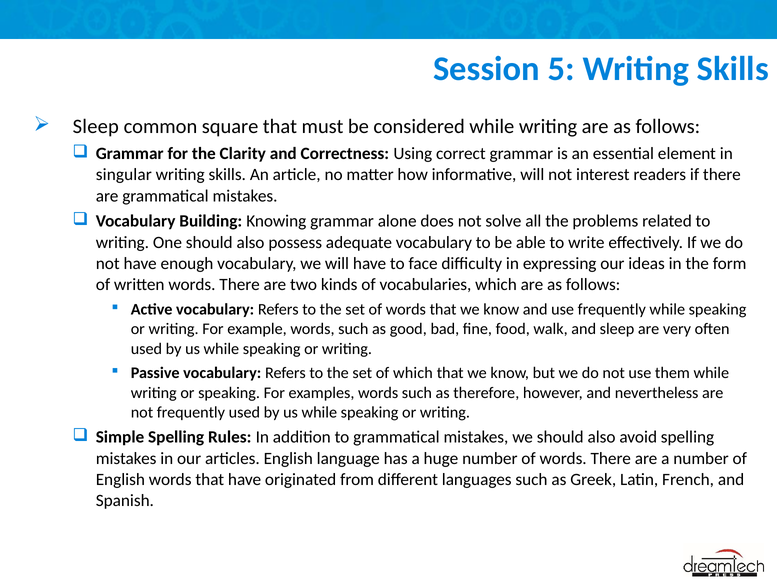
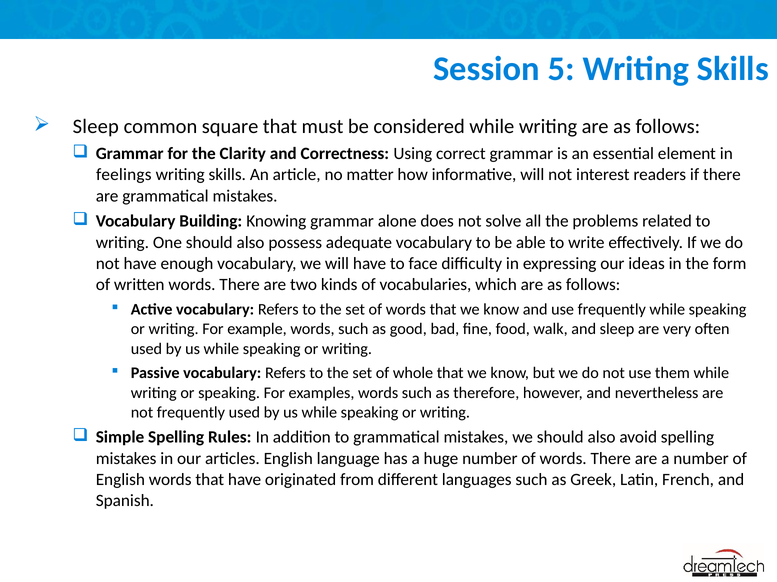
singular: singular -> feelings
of which: which -> whole
